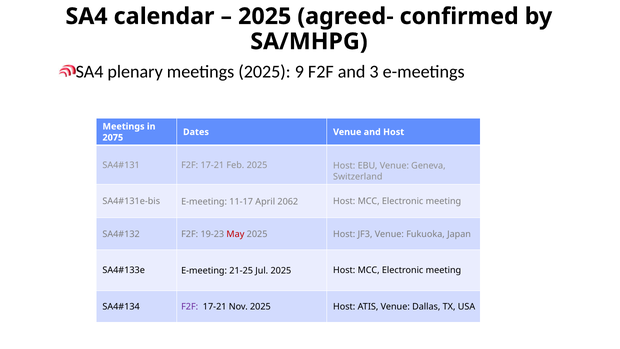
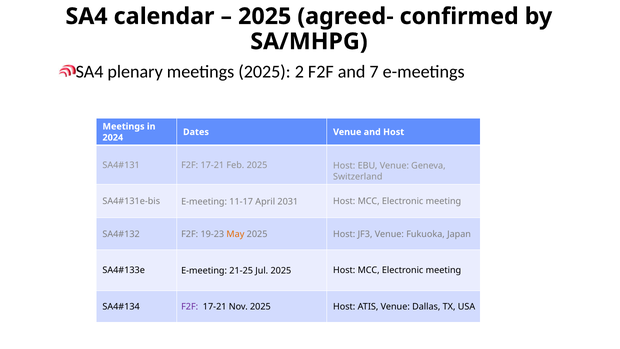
9: 9 -> 2
3: 3 -> 7
2075: 2075 -> 2024
2062: 2062 -> 2031
May colour: red -> orange
